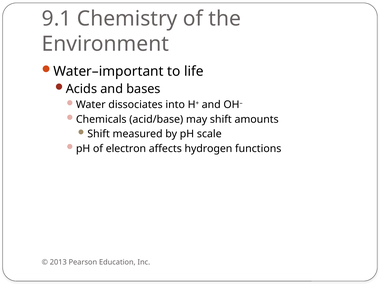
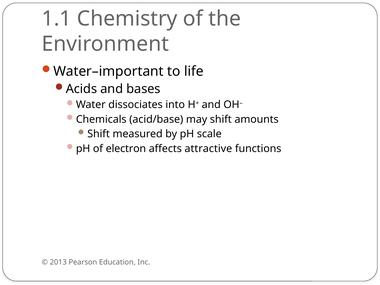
9.1: 9.1 -> 1.1
hydrogen: hydrogen -> attractive
